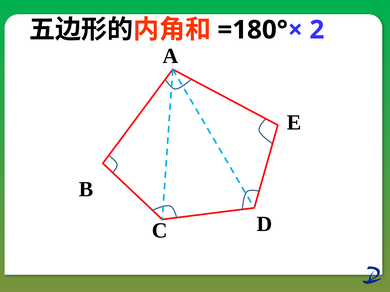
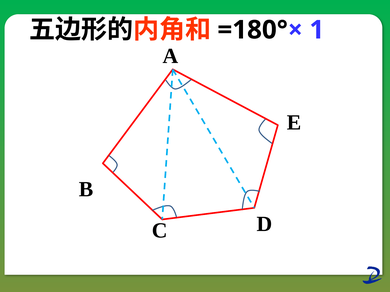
2: 2 -> 1
